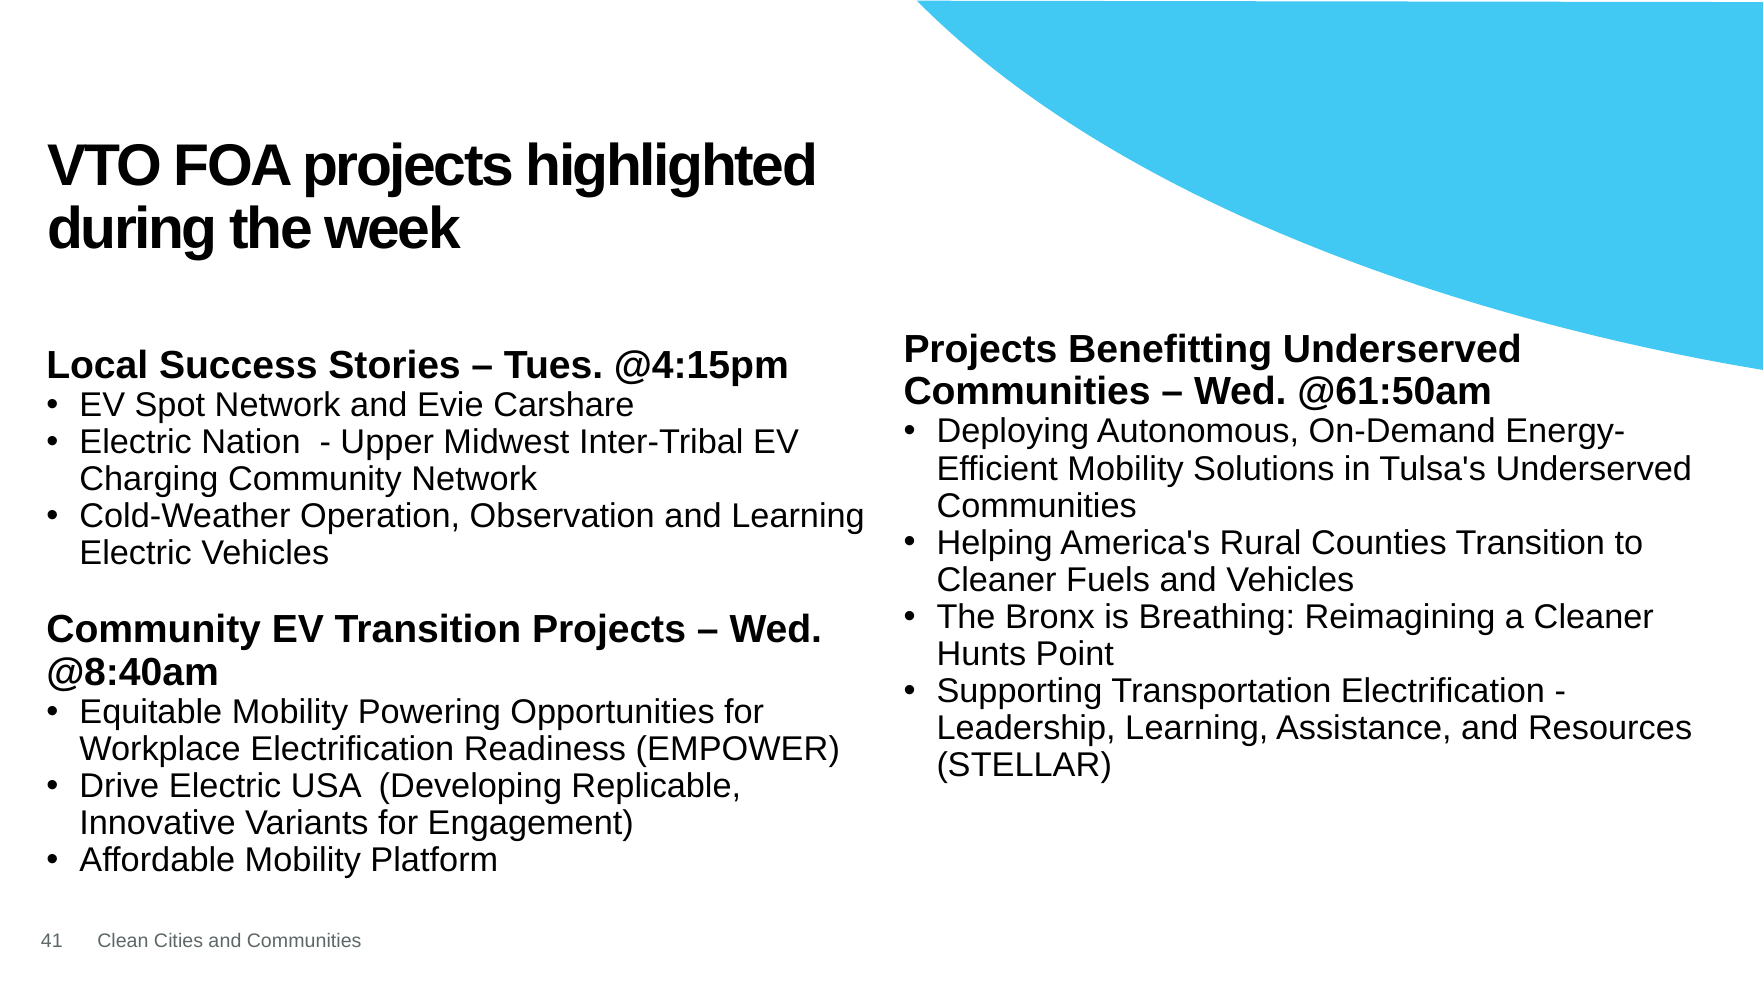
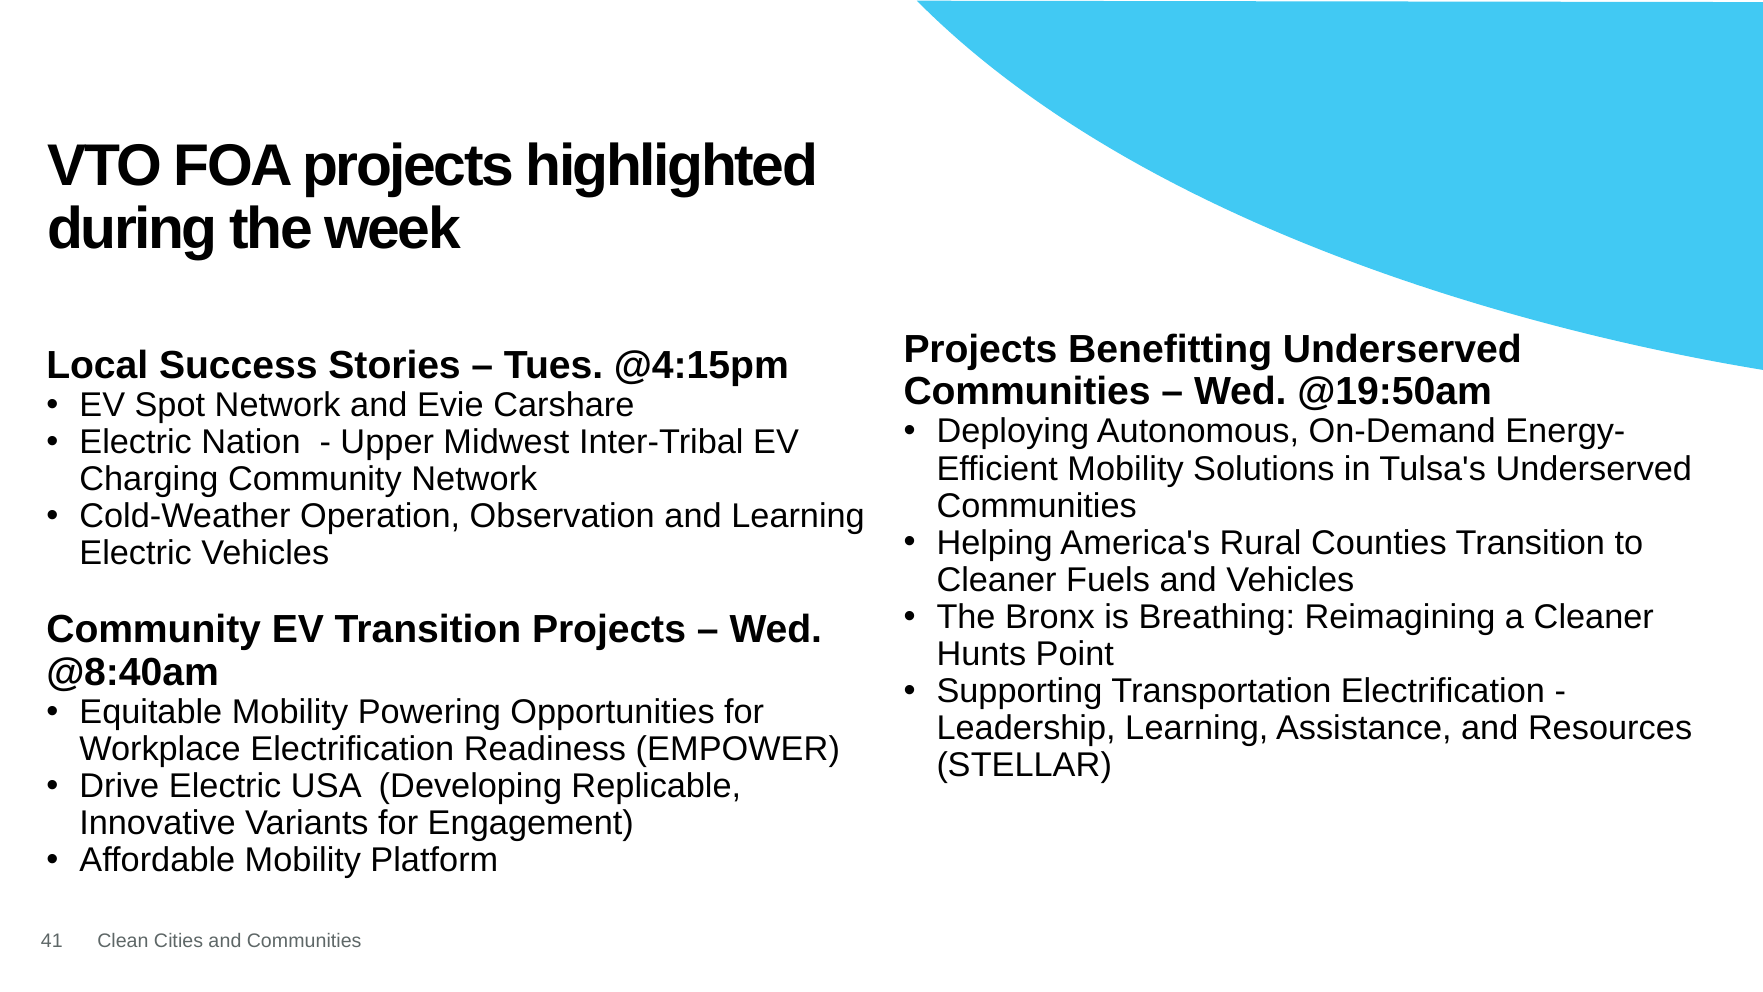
@61:50am: @61:50am -> @19:50am
